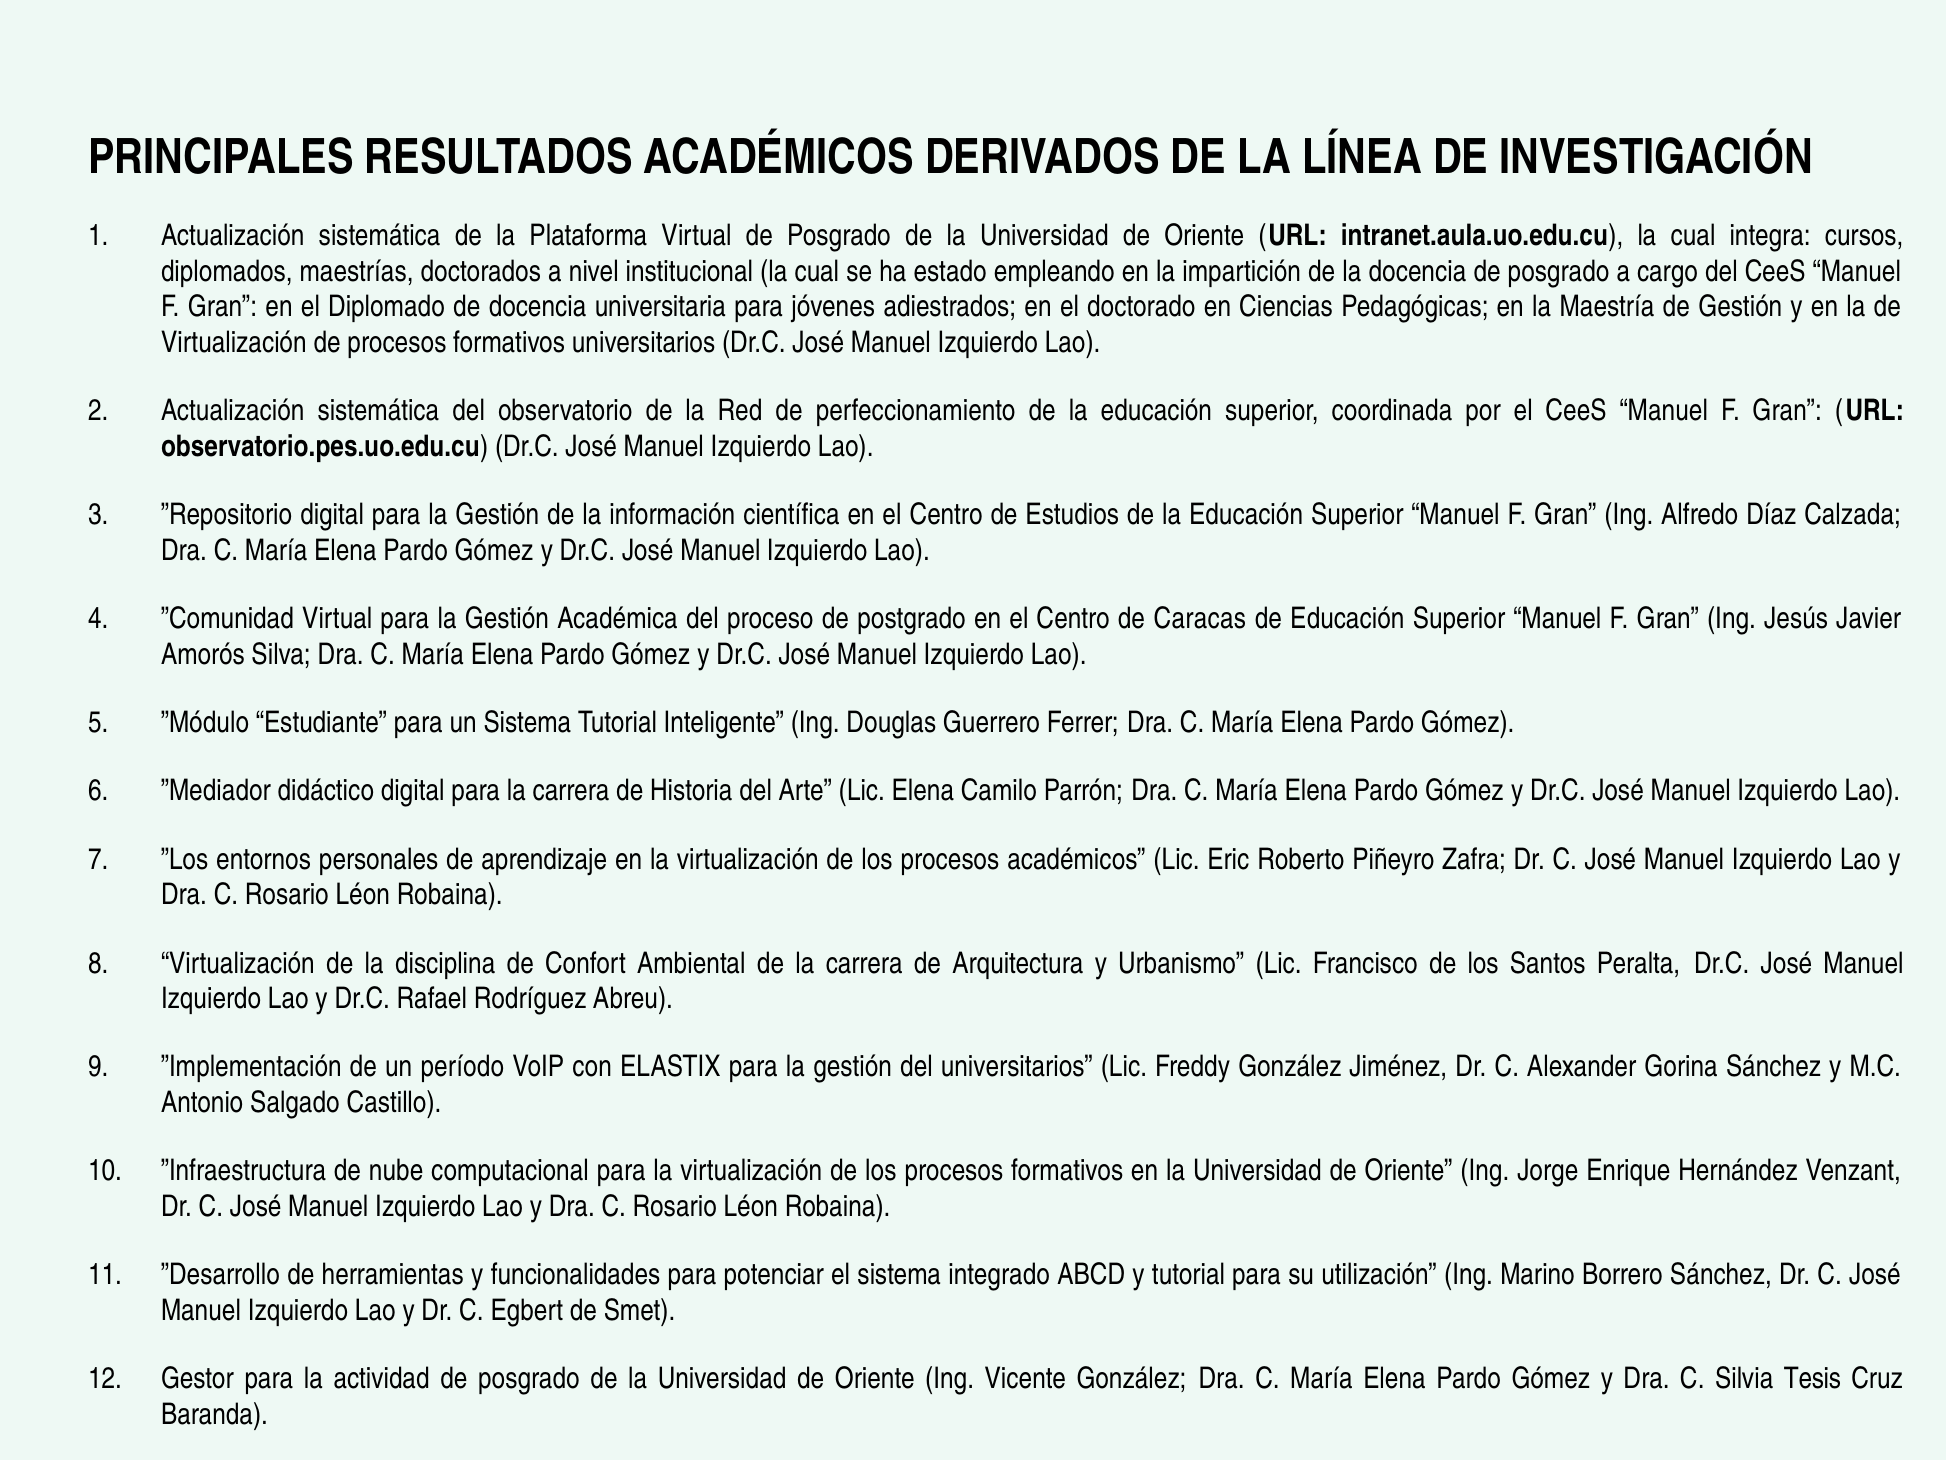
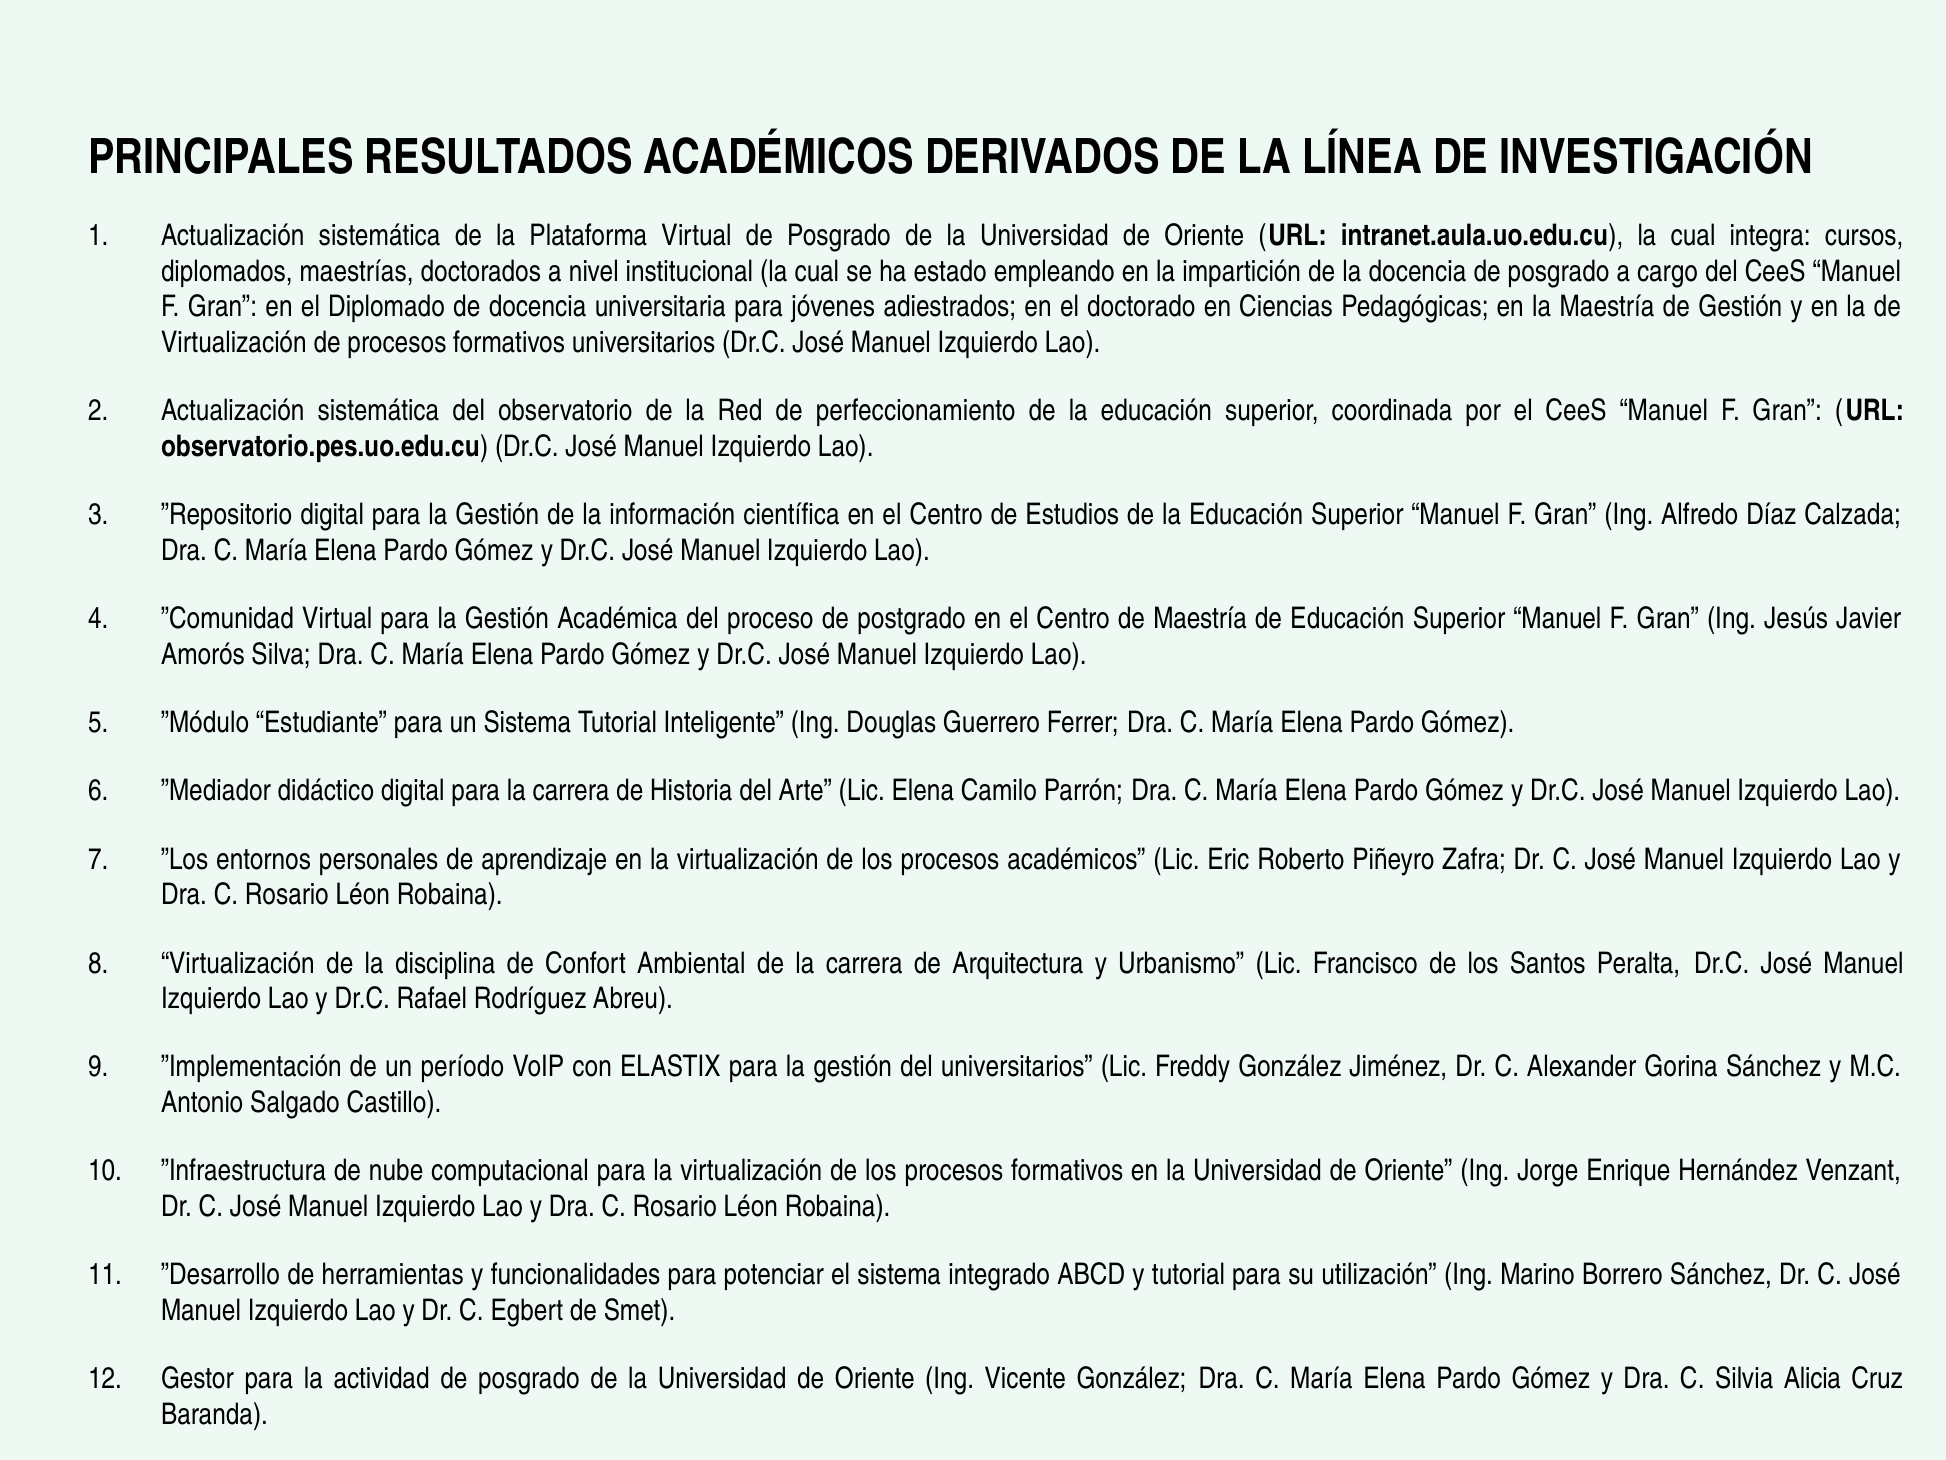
de Caracas: Caracas -> Maestría
Tesis: Tesis -> Alicia
